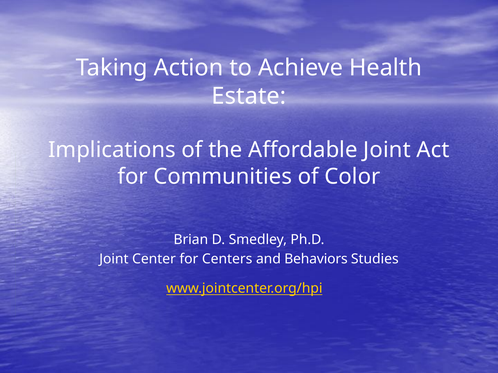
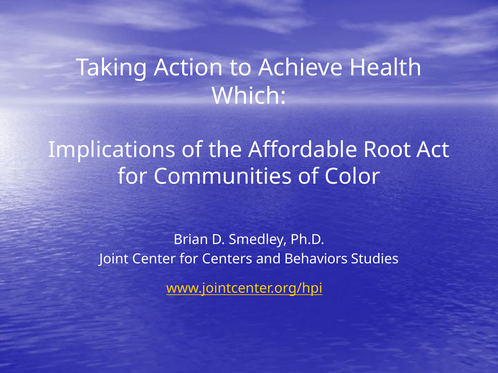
Estate: Estate -> Which
Affordable Joint: Joint -> Root
